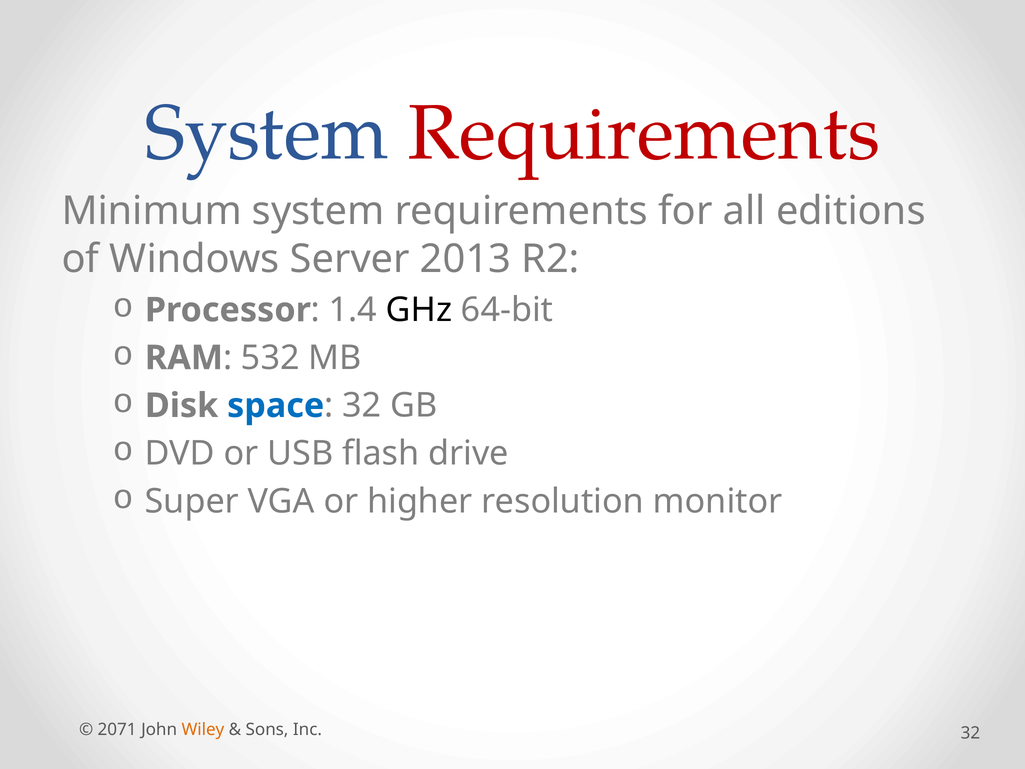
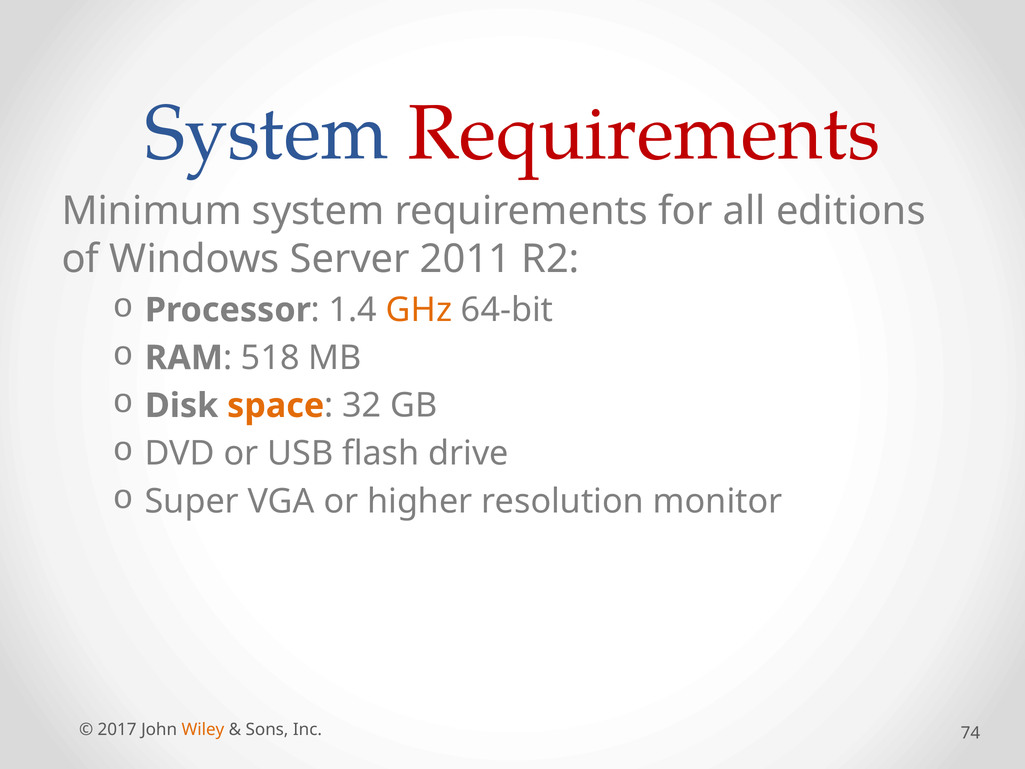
2013: 2013 -> 2011
GHz colour: black -> orange
532: 532 -> 518
space colour: blue -> orange
2071: 2071 -> 2017
Inc 32: 32 -> 74
